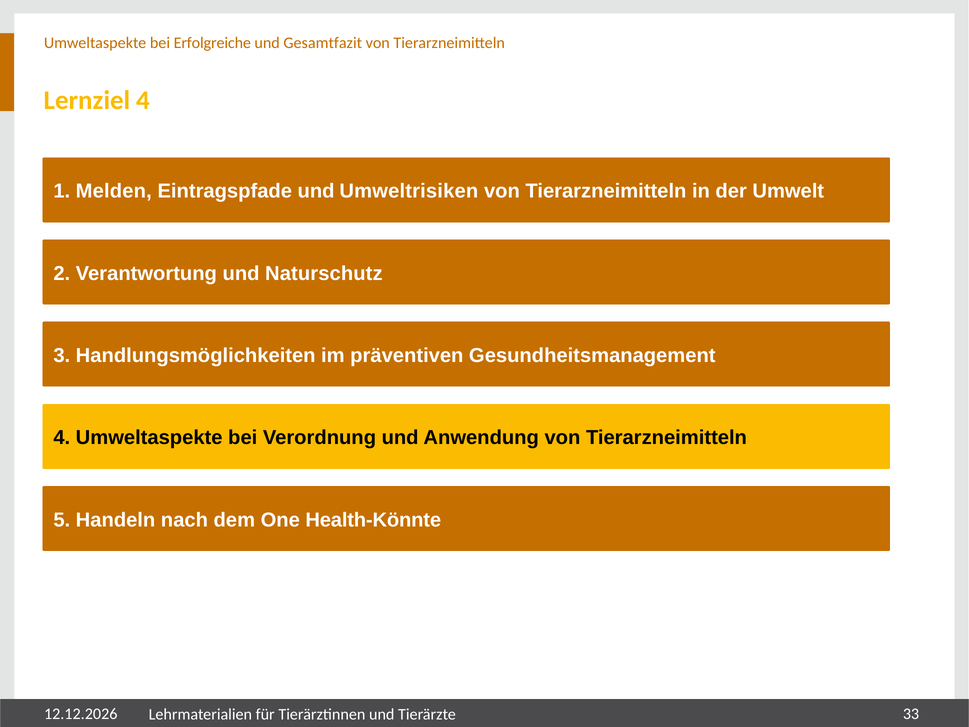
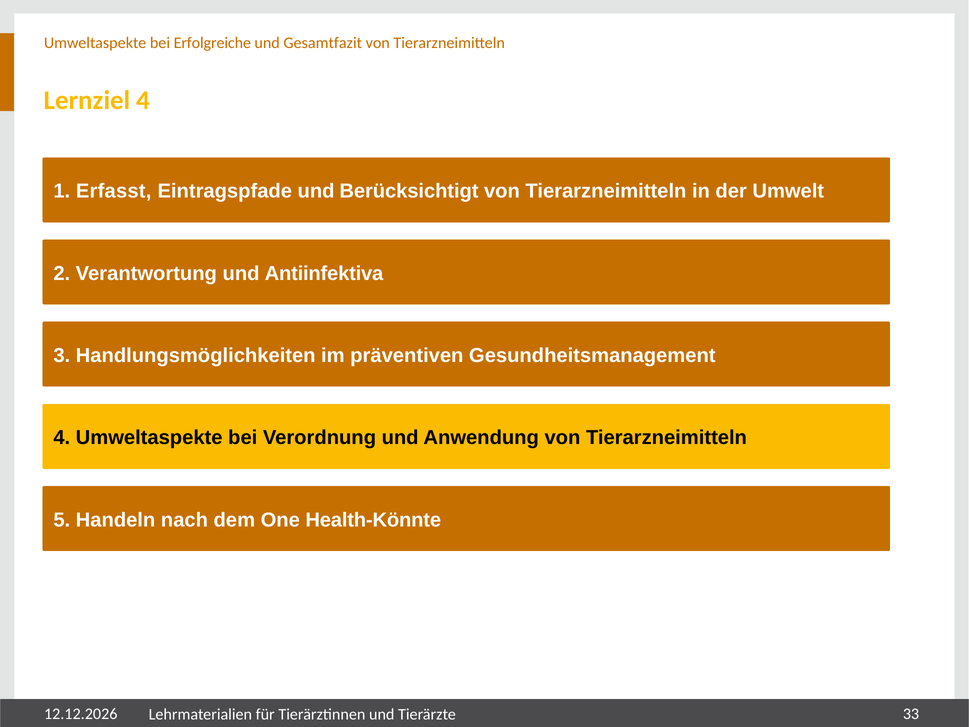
Melden: Melden -> Erfasst
Umweltrisiken: Umweltrisiken -> Berücksichtigt
Naturschutz: Naturschutz -> Antiinfektiva
